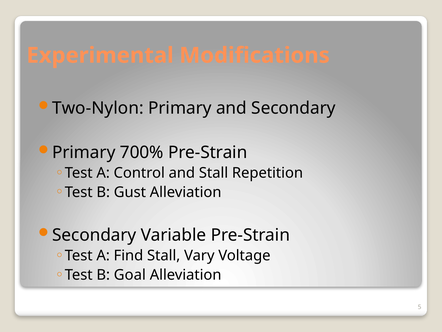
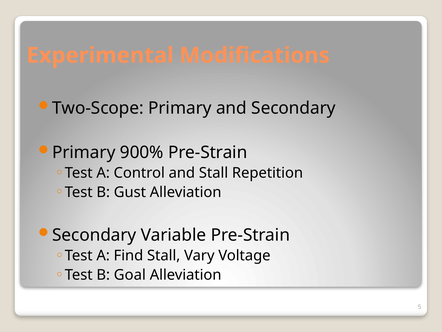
Two-Nylon: Two-Nylon -> Two-Scope
700%: 700% -> 900%
